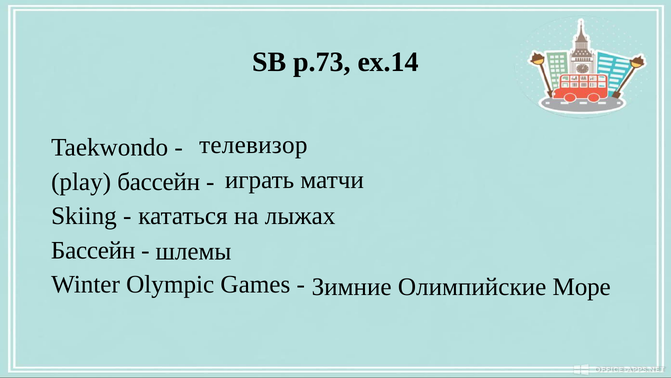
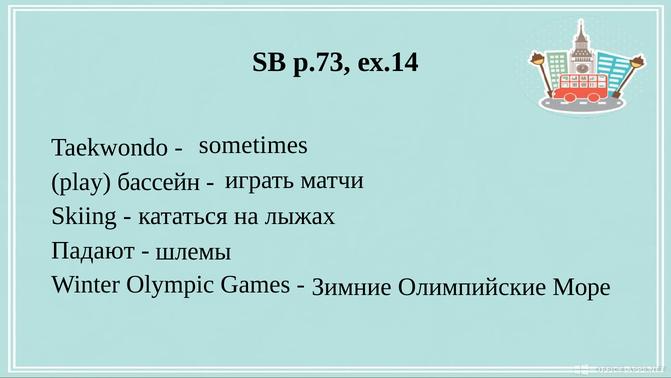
телевизор: телевизор -> sometimes
Бассейн at (93, 250): Бассейн -> Падают
